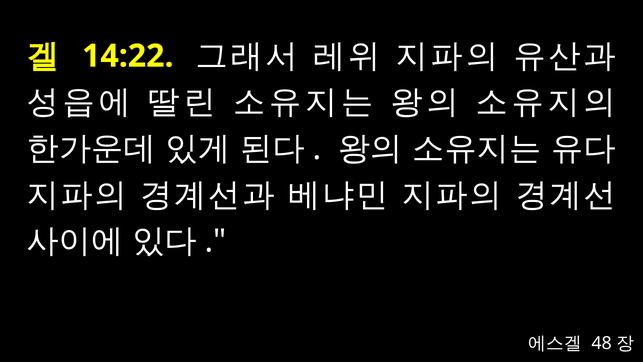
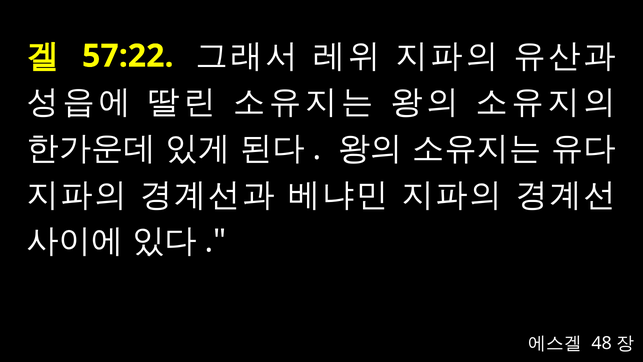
14:22: 14:22 -> 57:22
